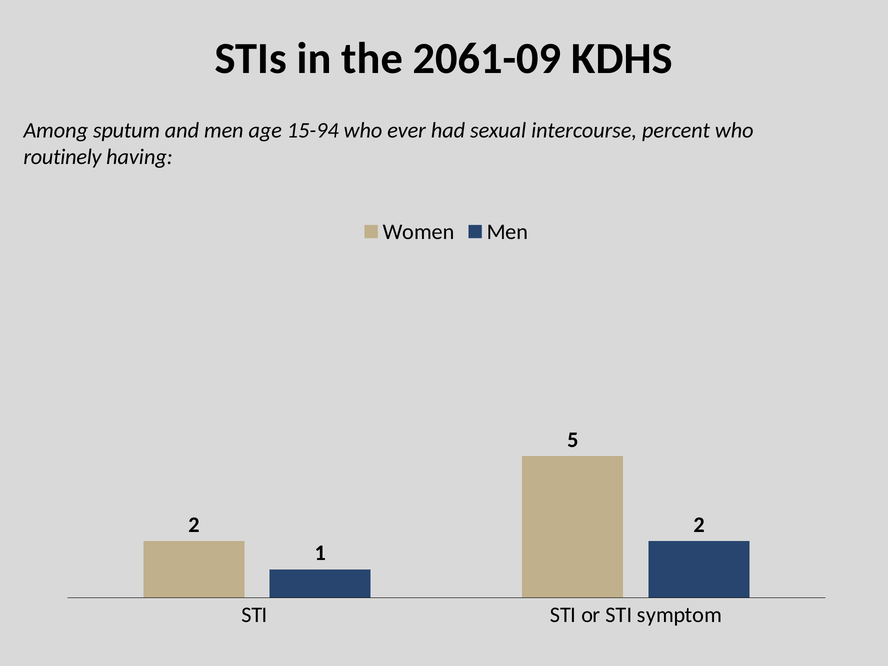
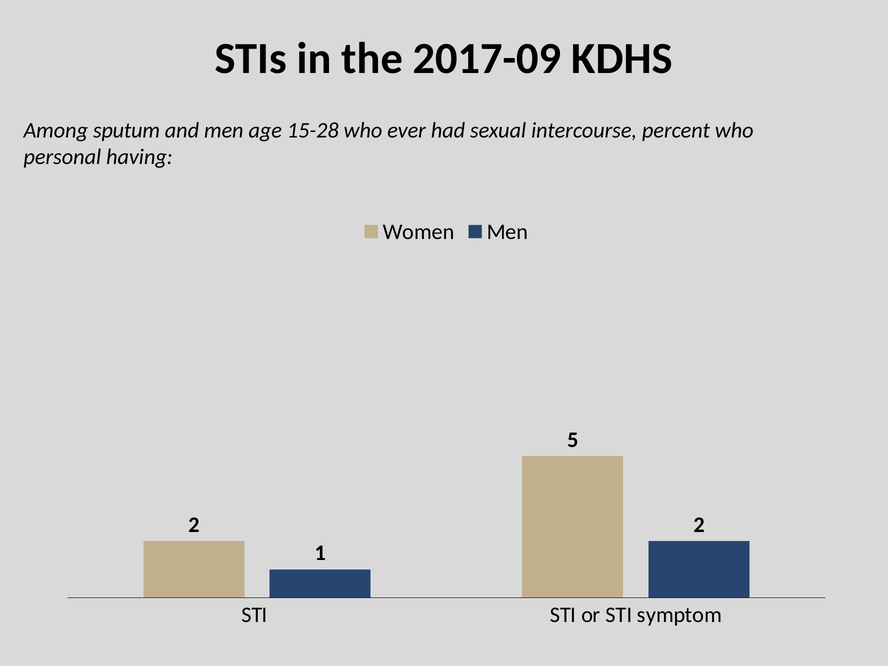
2061-09: 2061-09 -> 2017-09
15-94: 15-94 -> 15-28
routinely: routinely -> personal
